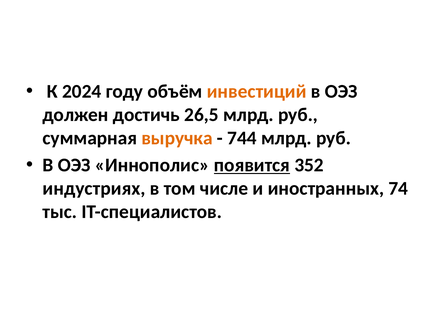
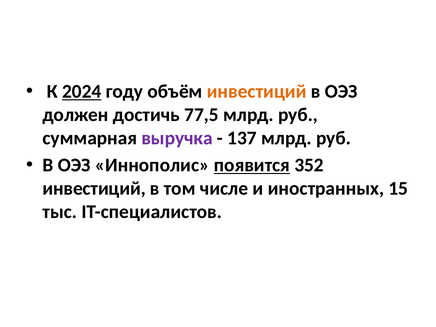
2024 underline: none -> present
26,5: 26,5 -> 77,5
выручка colour: orange -> purple
744: 744 -> 137
индустриях at (94, 188): индустриях -> инвестиций
74: 74 -> 15
